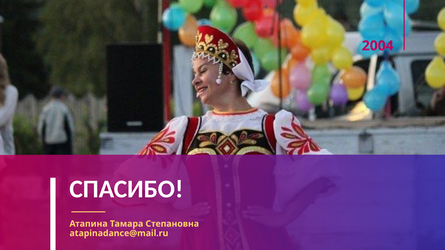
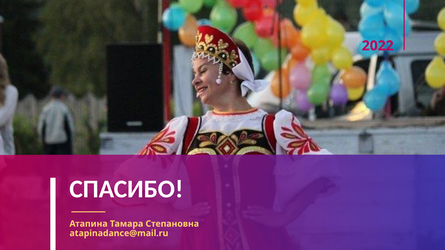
2004: 2004 -> 2022
